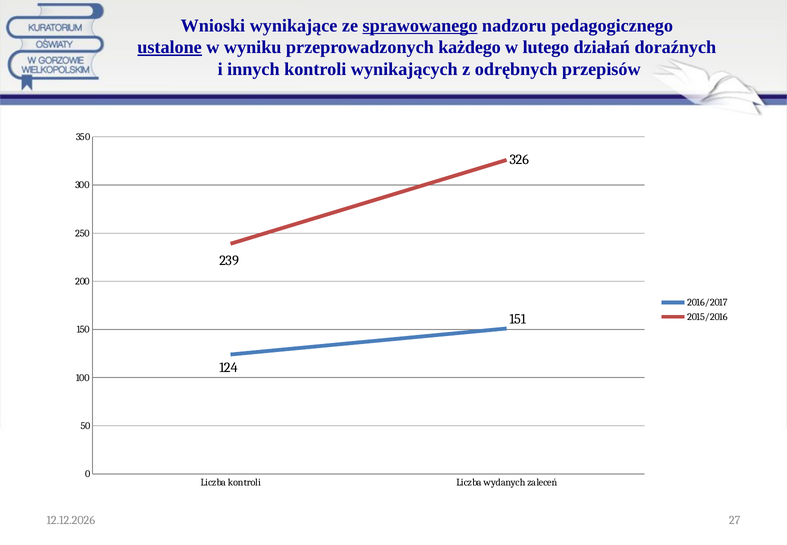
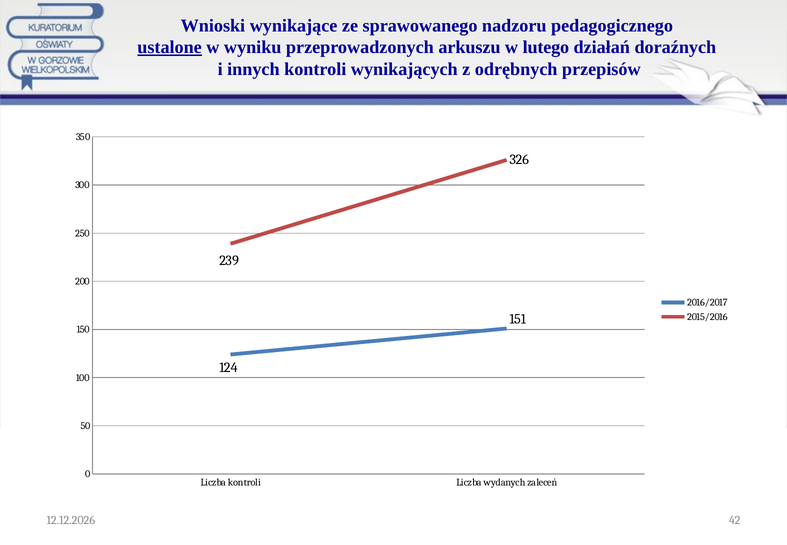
sprawowanego underline: present -> none
każdego: każdego -> arkuszu
27: 27 -> 42
